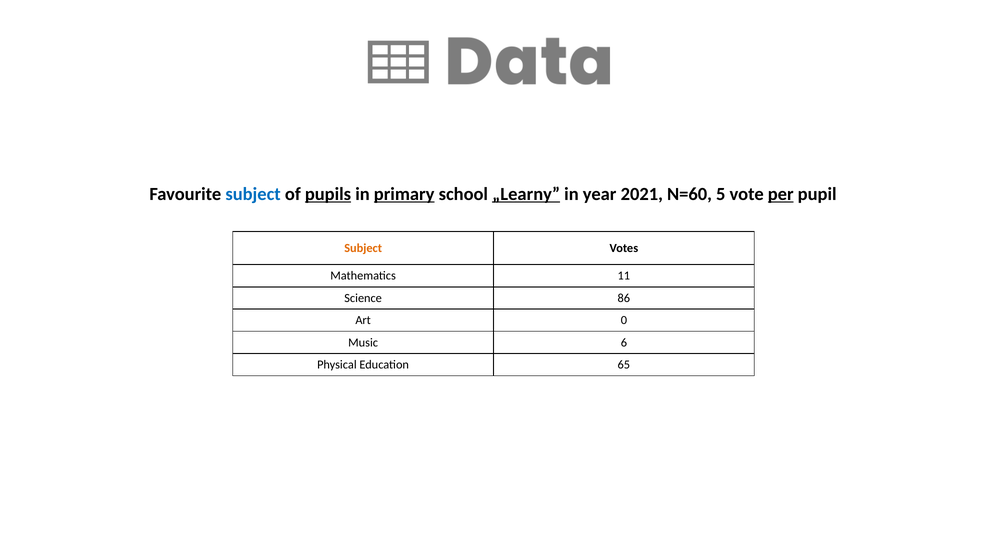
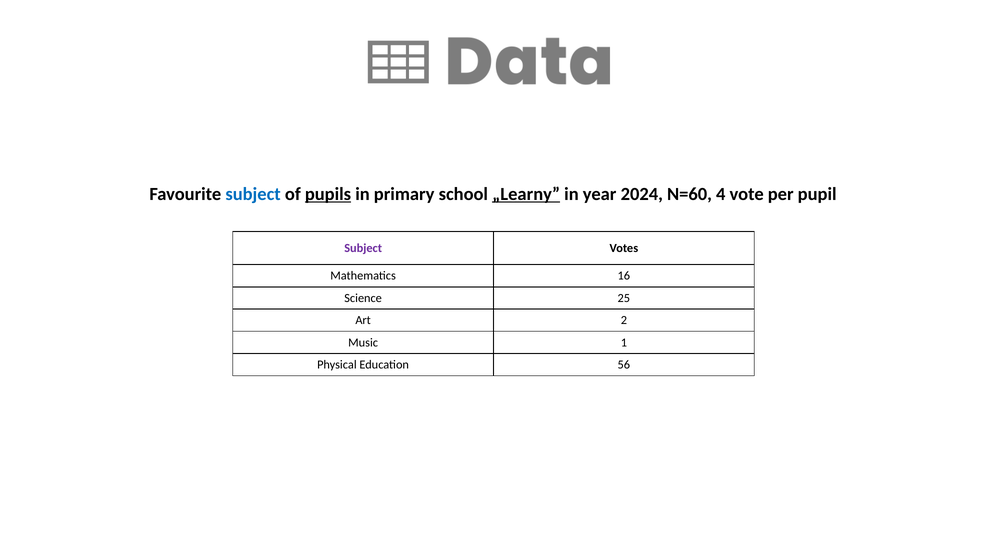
primary underline: present -> none
2021: 2021 -> 2024
5: 5 -> 4
per underline: present -> none
Subject at (363, 248) colour: orange -> purple
11: 11 -> 16
86: 86 -> 25
0: 0 -> 2
6: 6 -> 1
65: 65 -> 56
